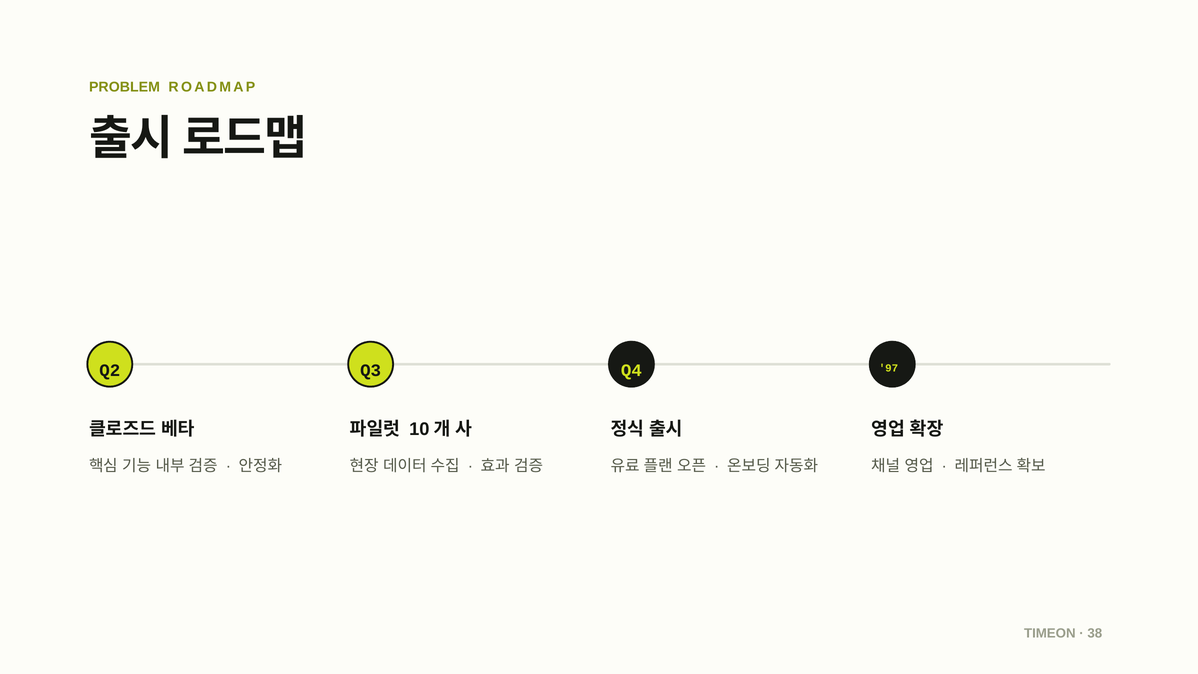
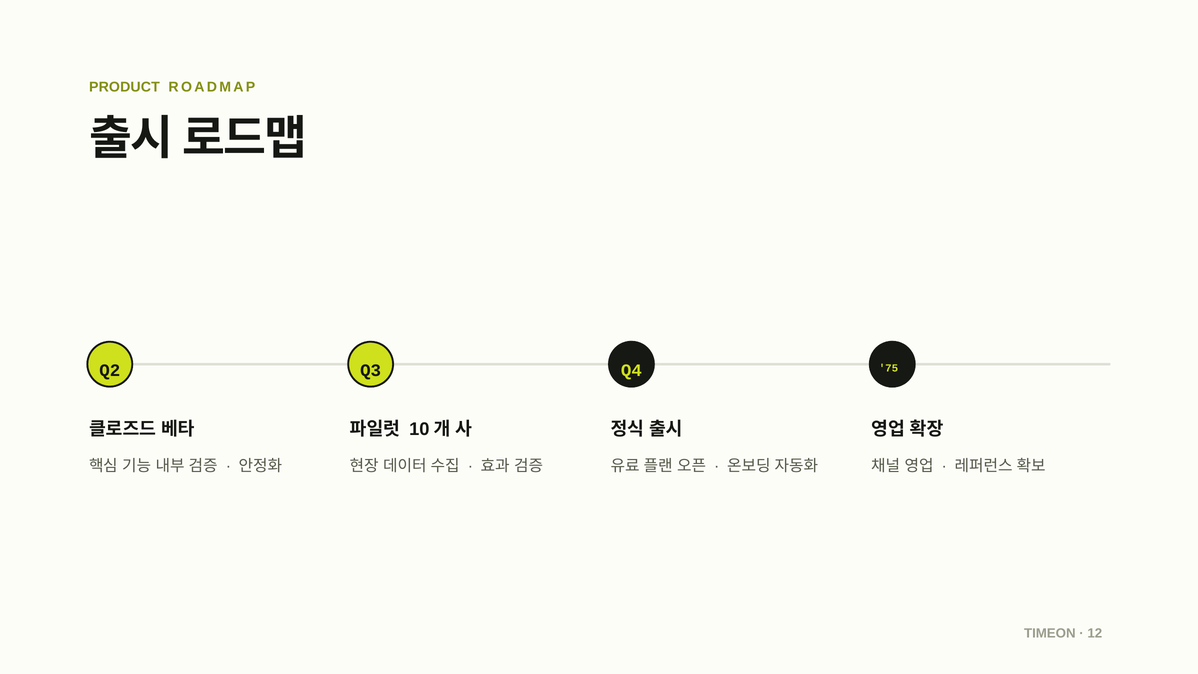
PROBLEM: PROBLEM -> PRODUCT
97: 97 -> 75
38: 38 -> 12
